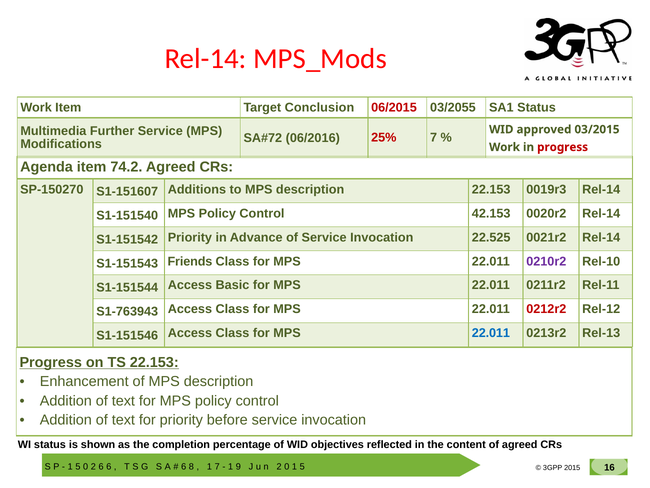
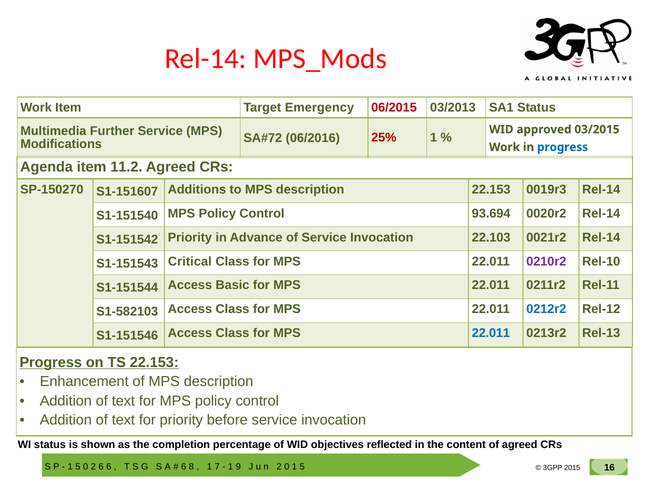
Conclusion: Conclusion -> Emergency
03/2055: 03/2055 -> 03/2013
25% 7: 7 -> 1
progress at (563, 147) colour: red -> blue
74.2: 74.2 -> 11.2
42.153: 42.153 -> 93.694
22.525: 22.525 -> 22.103
Friends: Friends -> Critical
S1-763943: S1-763943 -> S1-582103
0212r2 colour: red -> blue
